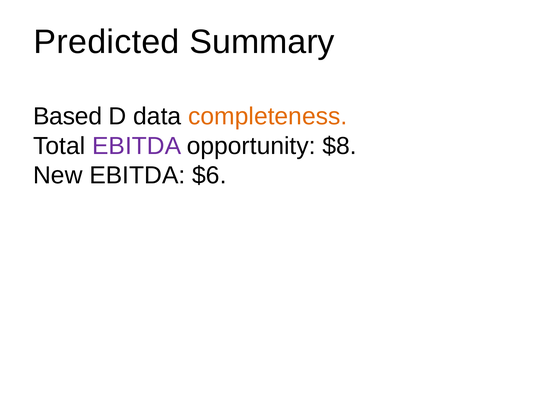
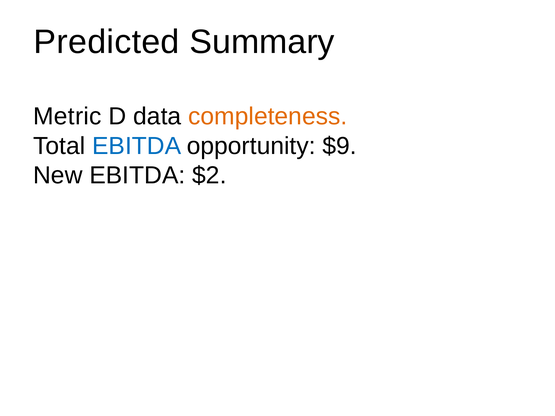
Based: Based -> Metric
EBITDA at (137, 146) colour: purple -> blue
$8: $8 -> $9
$6: $6 -> $2
